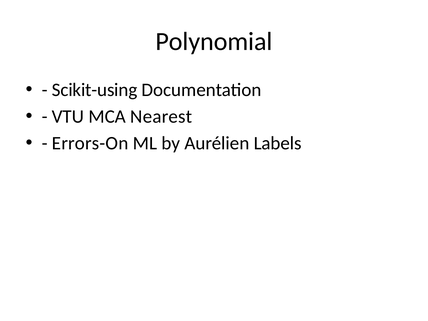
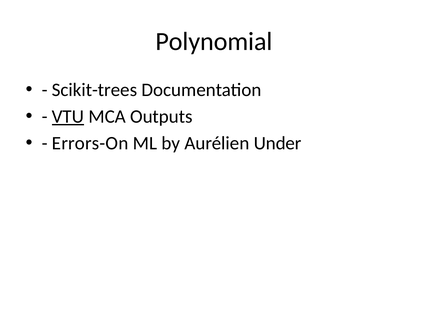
Scikit-using: Scikit-using -> Scikit-trees
VTU underline: none -> present
Nearest: Nearest -> Outputs
Labels: Labels -> Under
